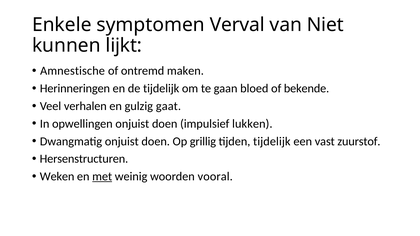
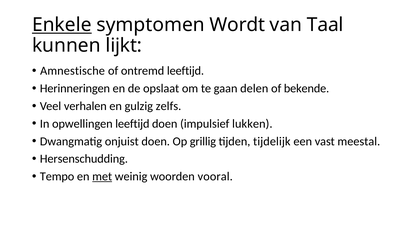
Enkele underline: none -> present
Verval: Verval -> Wordt
Niet: Niet -> Taal
ontremd maken: maken -> leeftijd
de tijdelijk: tijdelijk -> opslaat
bloed: bloed -> delen
gaat: gaat -> zelfs
opwellingen onjuist: onjuist -> leeftijd
zuurstof: zuurstof -> meestal
Hersenstructuren: Hersenstructuren -> Hersenschudding
Weken: Weken -> Tempo
